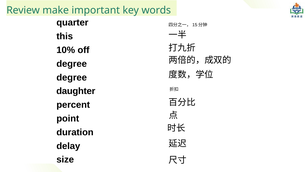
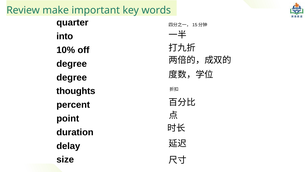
this: this -> into
daughter: daughter -> thoughts
